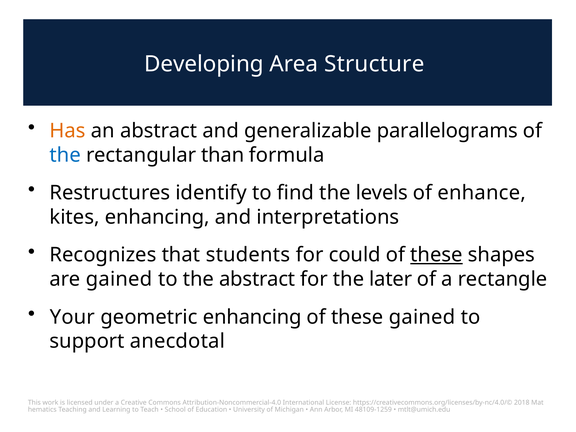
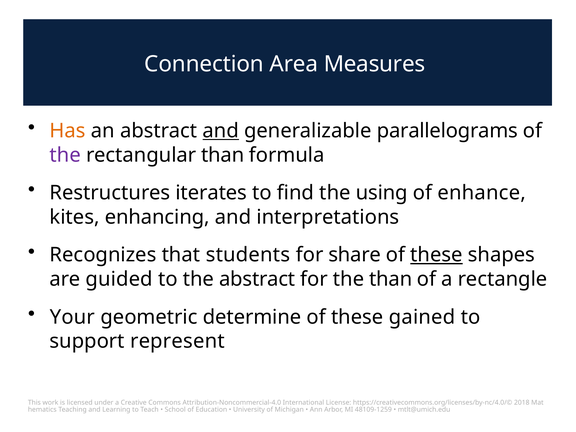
Developing: Developing -> Connection
Structure: Structure -> Measures
and at (221, 131) underline: none -> present
the at (65, 155) colour: blue -> purple
identify: identify -> iterates
levels: levels -> using
could: could -> share
are gained: gained -> guided
the later: later -> than
geometric enhancing: enhancing -> determine
anecdotal: anecdotal -> represent
